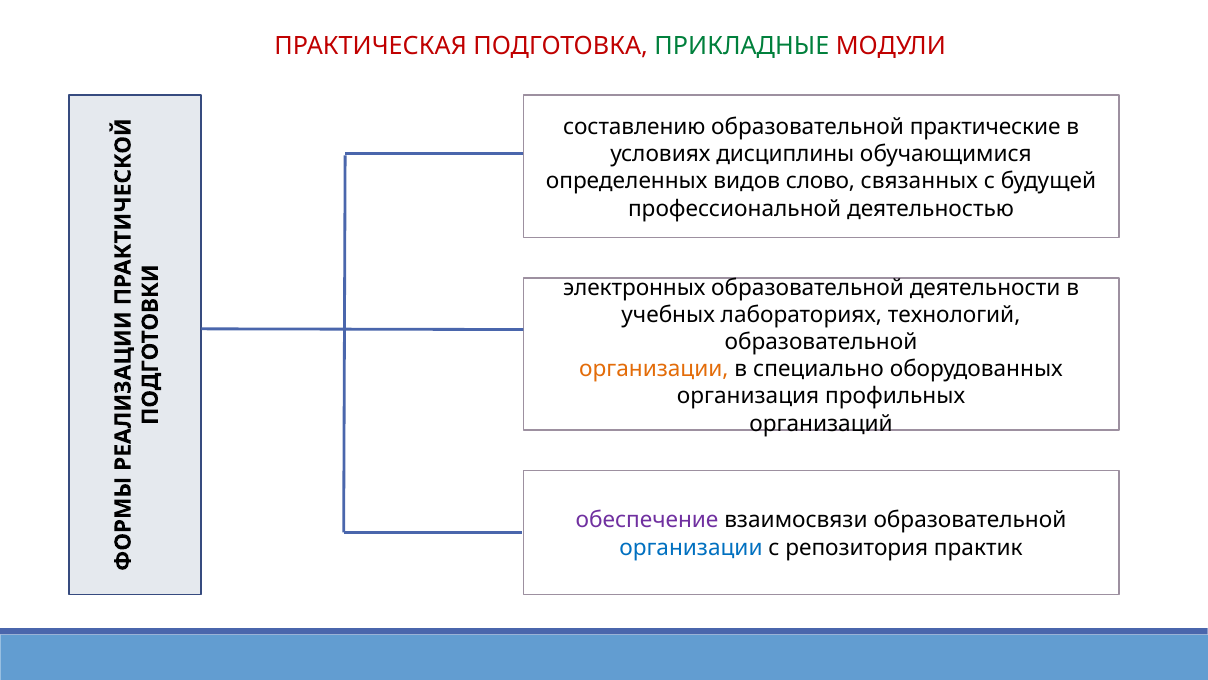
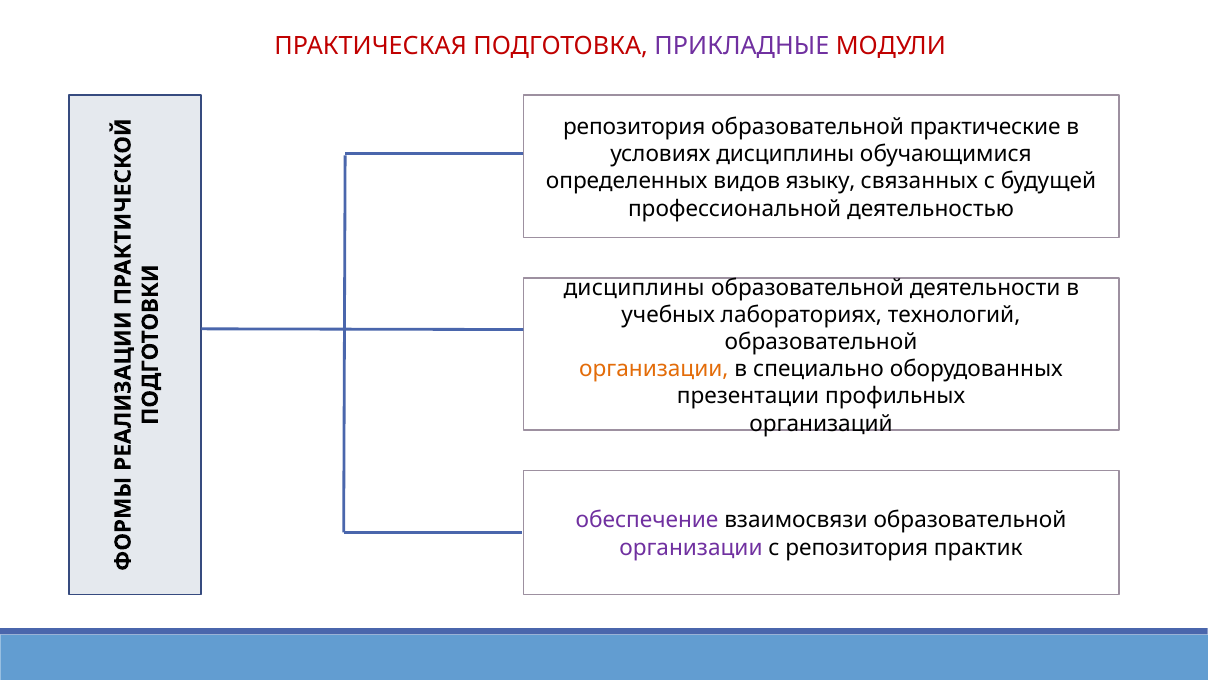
ПРИКЛАДНЫЕ colour: green -> purple
составлению at (634, 127): составлению -> репозитория
слово: слово -> языку
электронных at (634, 287): электронных -> дисциплины
организация: организация -> презентации
организации at (691, 547) colour: blue -> purple
